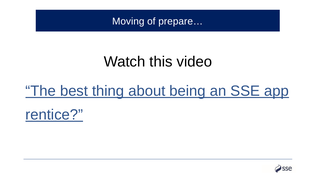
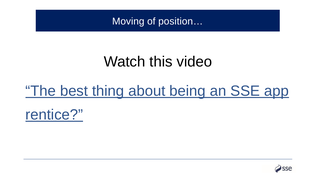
prepare…: prepare… -> position…
